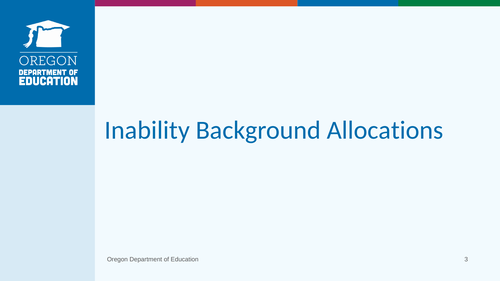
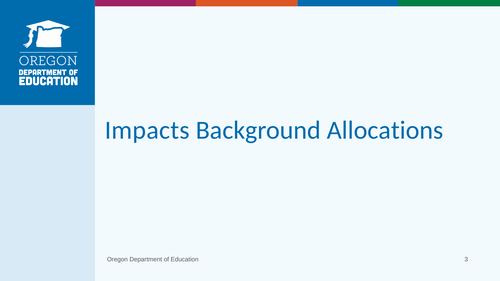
Inability: Inability -> Impacts
